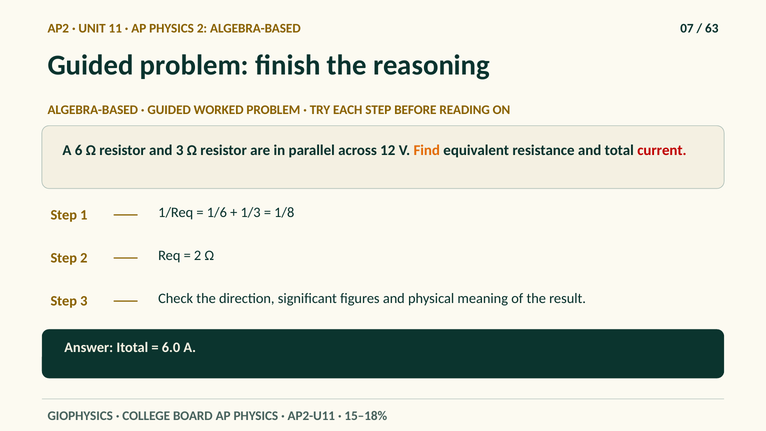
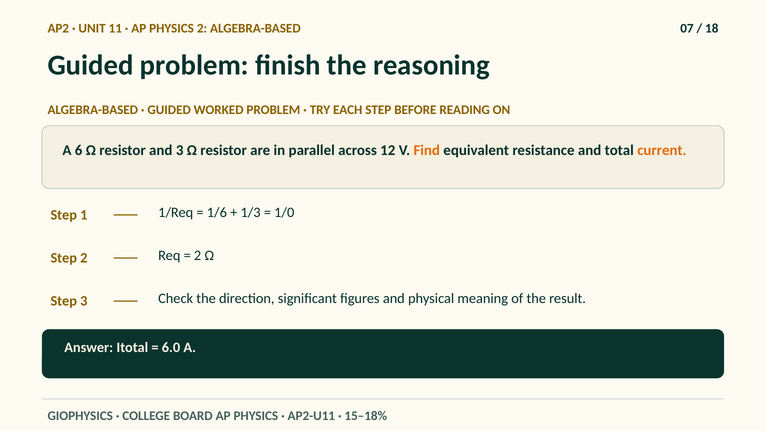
63: 63 -> 18
current colour: red -> orange
1/8: 1/8 -> 1/0
